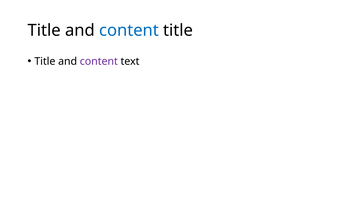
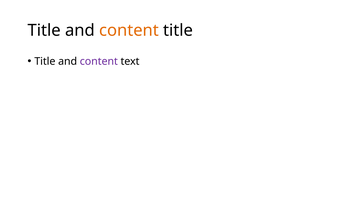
content at (129, 30) colour: blue -> orange
